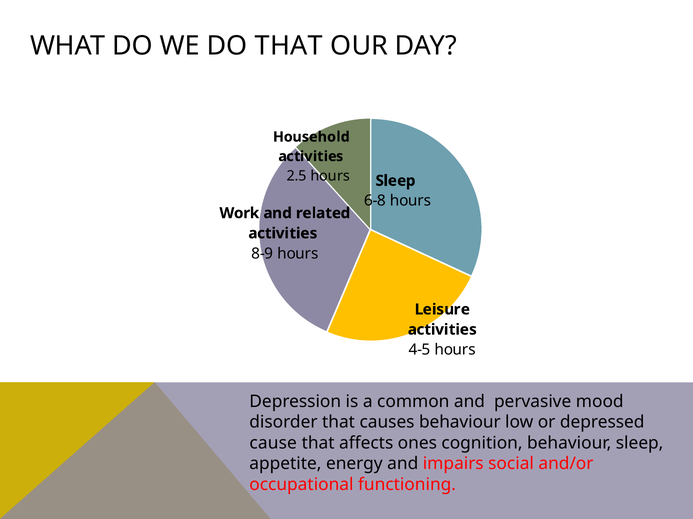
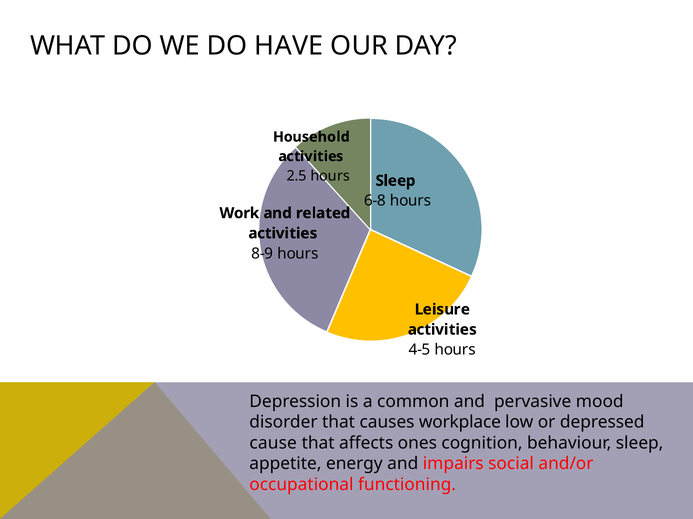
DO THAT: THAT -> HAVE
causes behaviour: behaviour -> workplace
